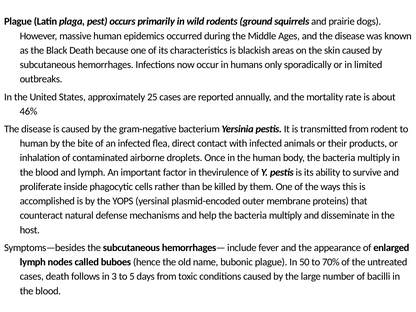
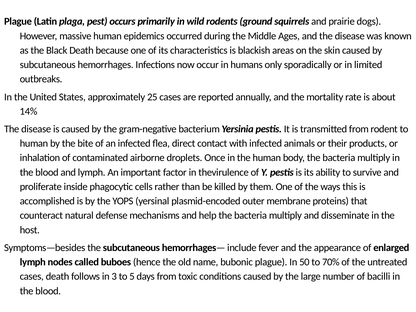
46%: 46% -> 14%
